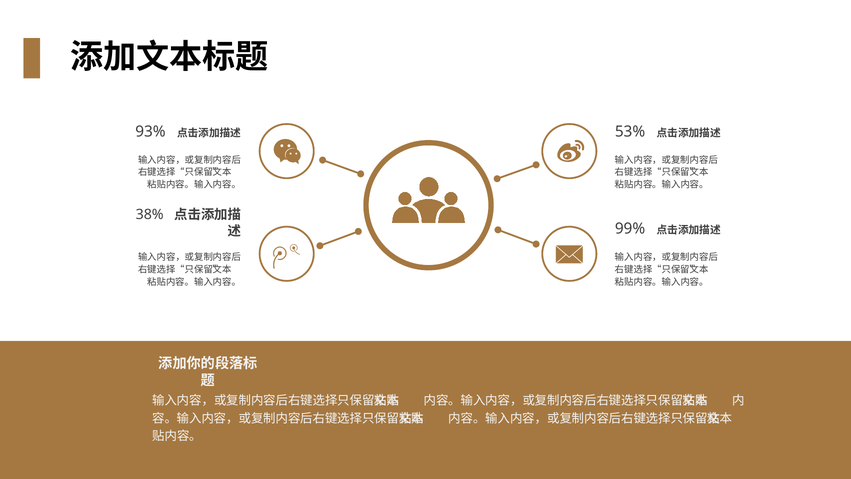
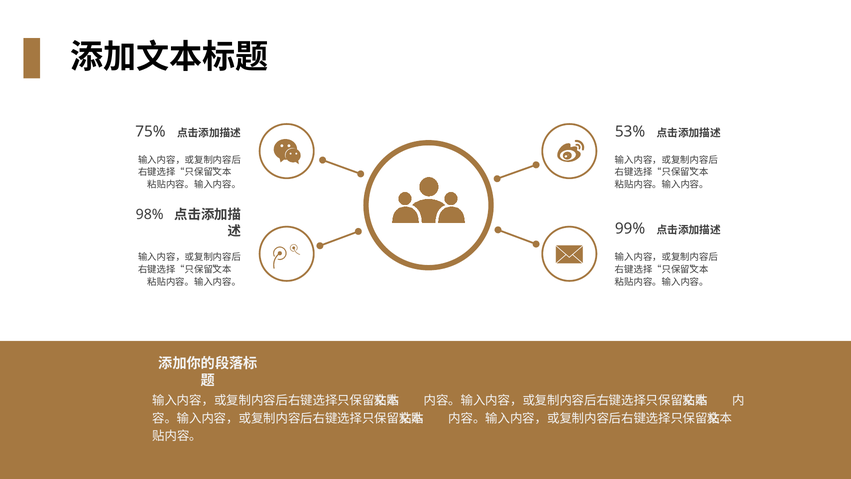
93%: 93% -> 75%
38%: 38% -> 98%
